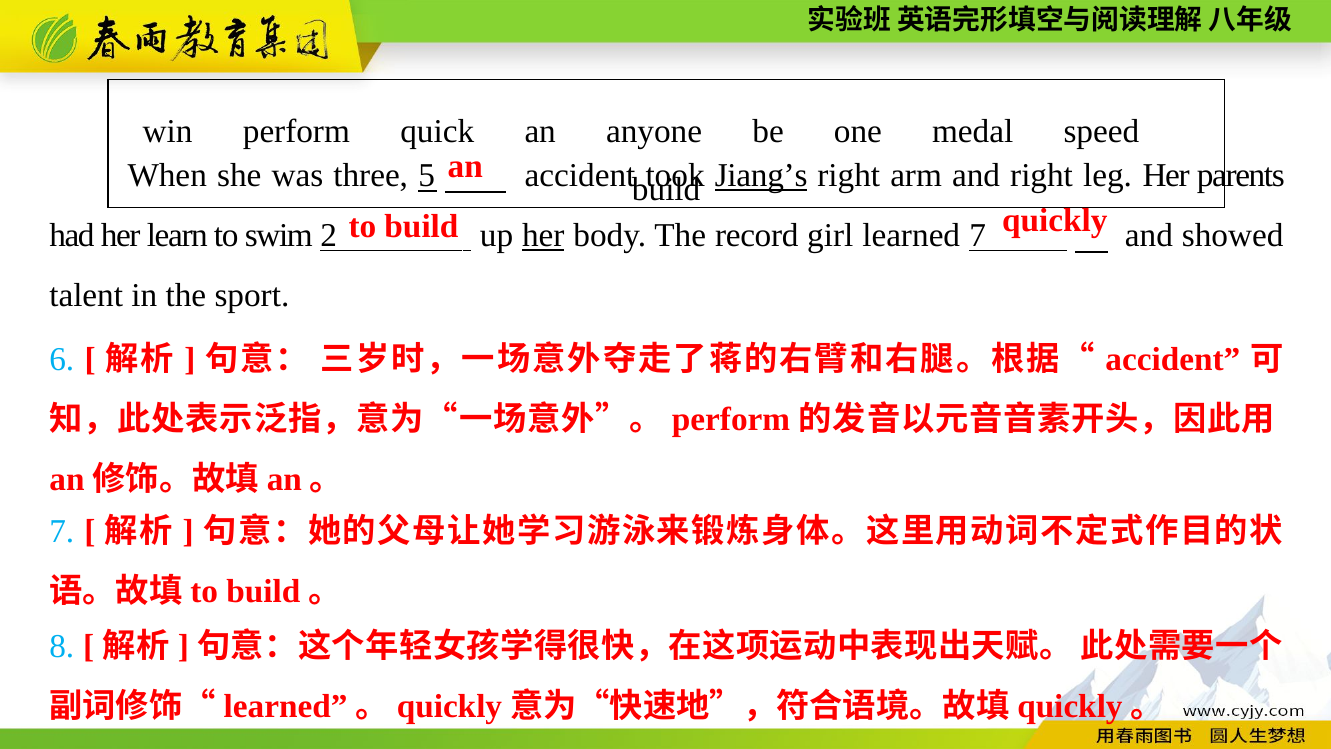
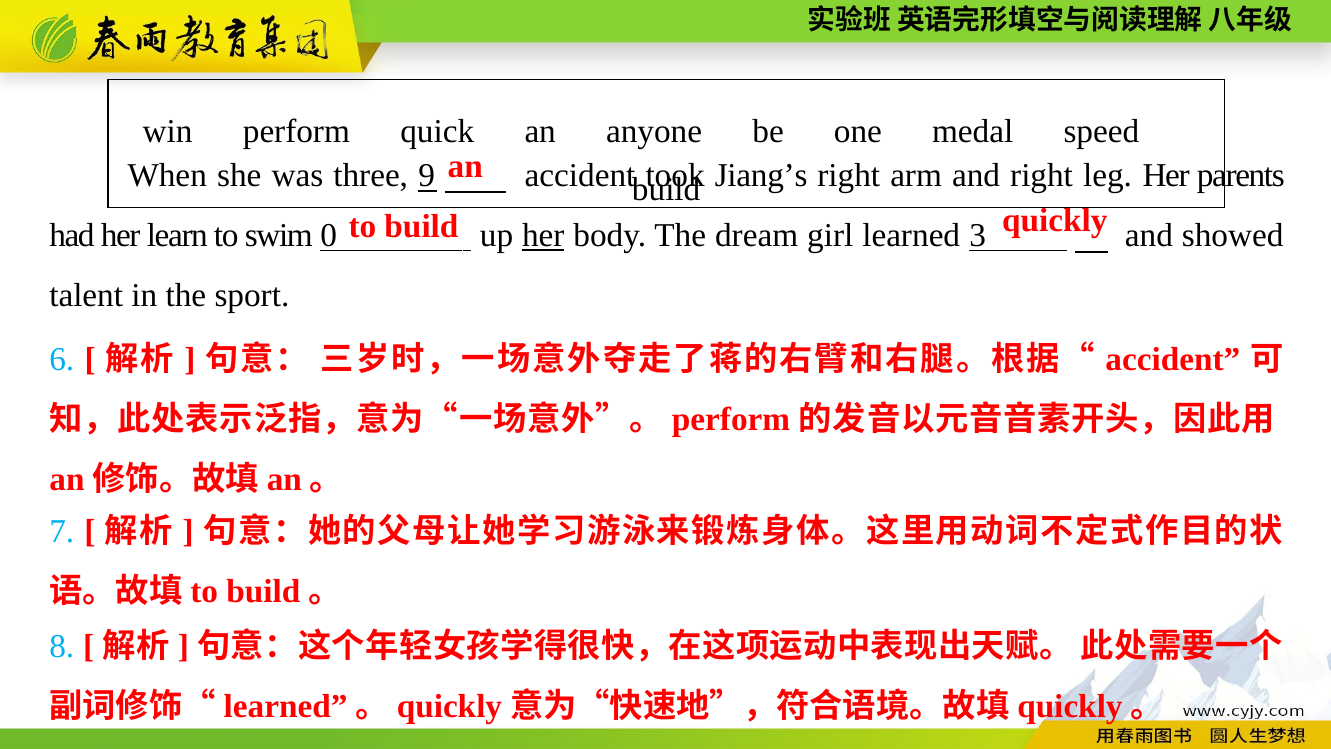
5: 5 -> 9
Jiang’s underline: present -> none
2: 2 -> 0
record: record -> dream
learned 7: 7 -> 3
